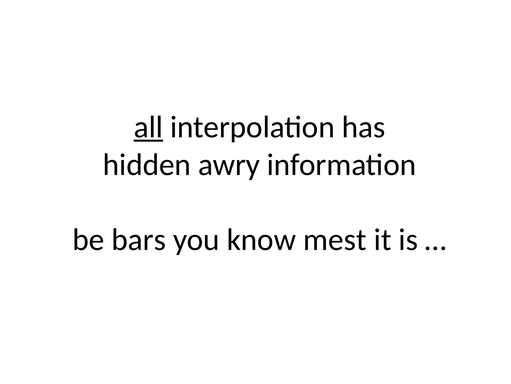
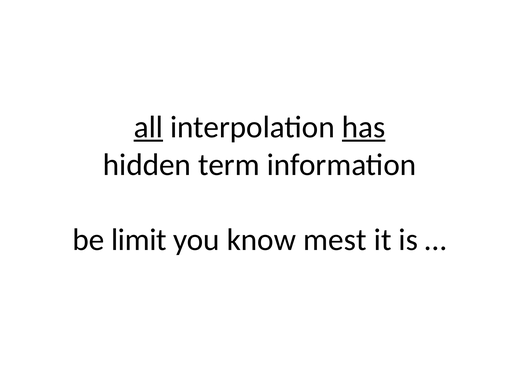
has underline: none -> present
awry: awry -> term
bars: bars -> limit
